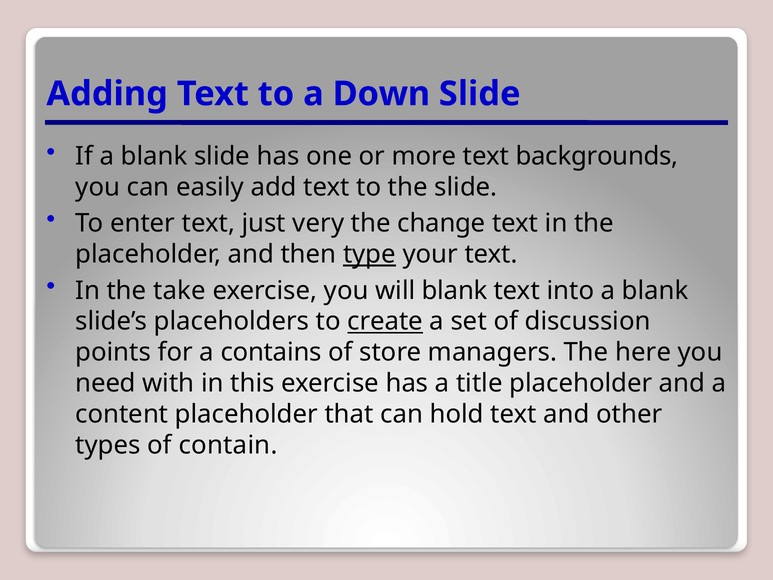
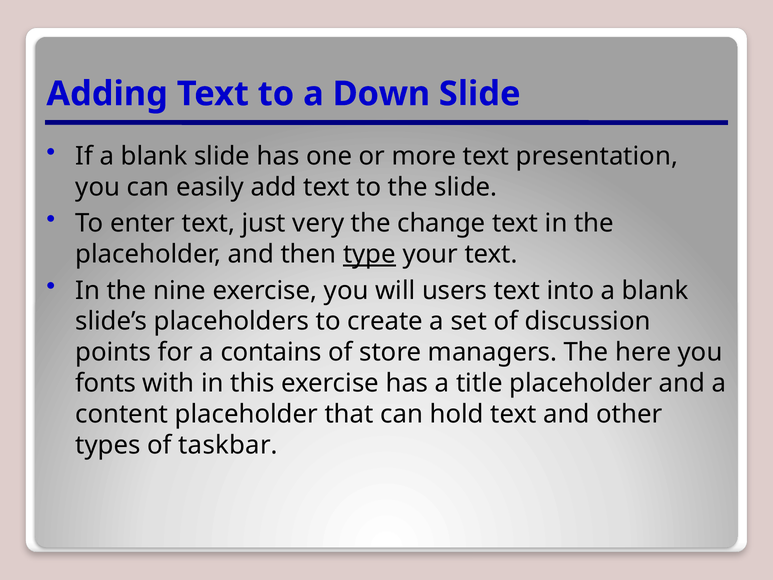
backgrounds: backgrounds -> presentation
take: take -> nine
will blank: blank -> users
create underline: present -> none
need: need -> fonts
contain: contain -> taskbar
